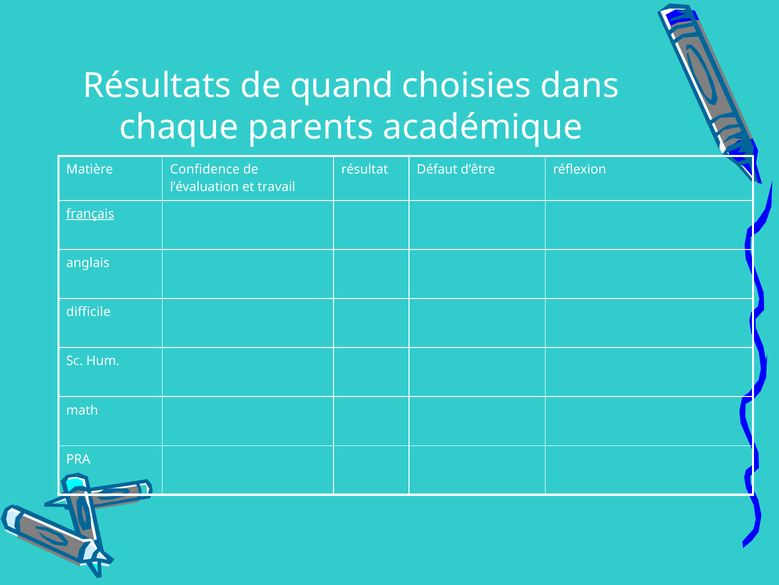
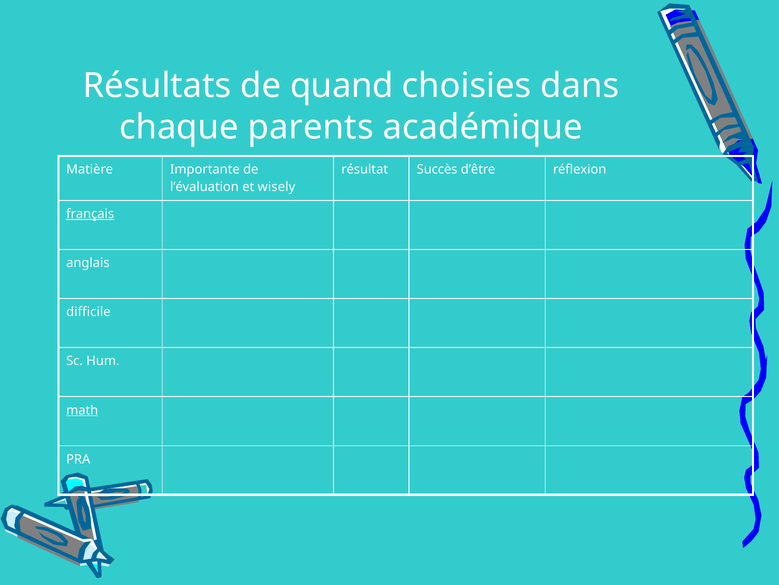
Confidence: Confidence -> Importante
Défaut: Défaut -> Succès
travail: travail -> wisely
math underline: none -> present
